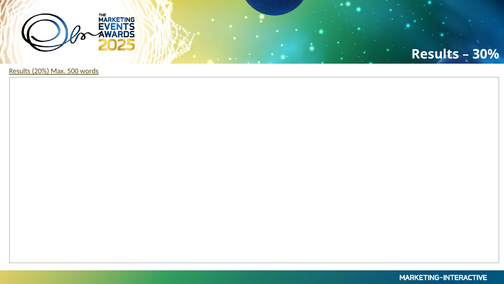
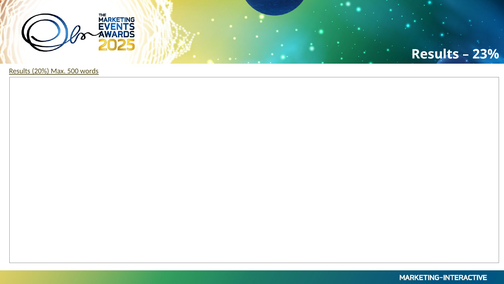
30%: 30% -> 23%
